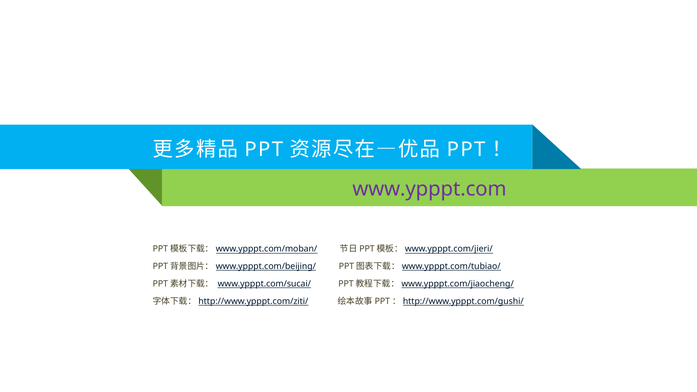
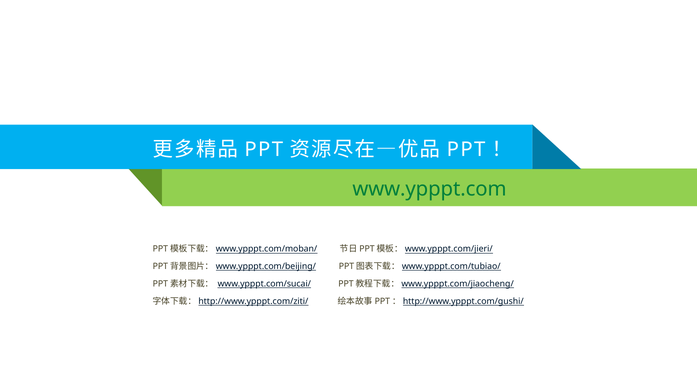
www.ypppt.com colour: purple -> green
